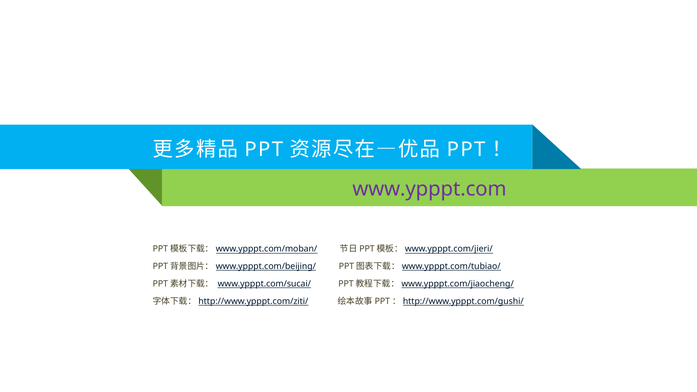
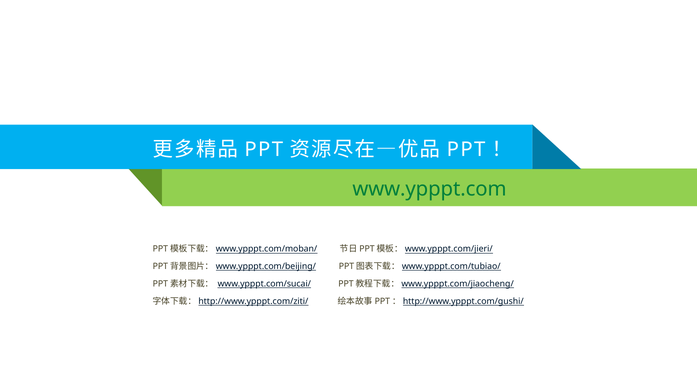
www.ypppt.com colour: purple -> green
